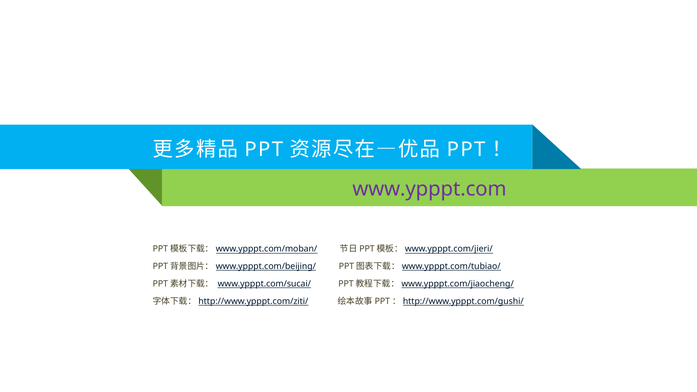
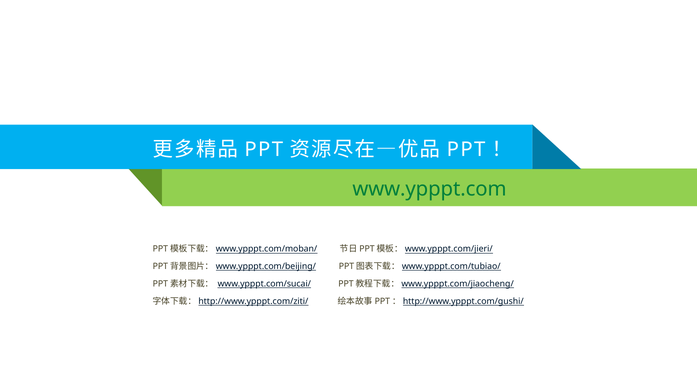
www.ypppt.com colour: purple -> green
